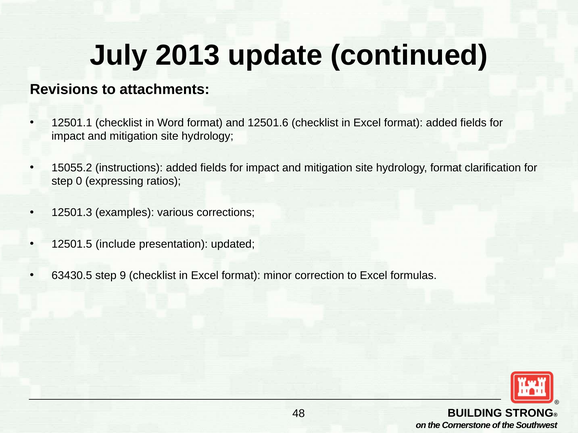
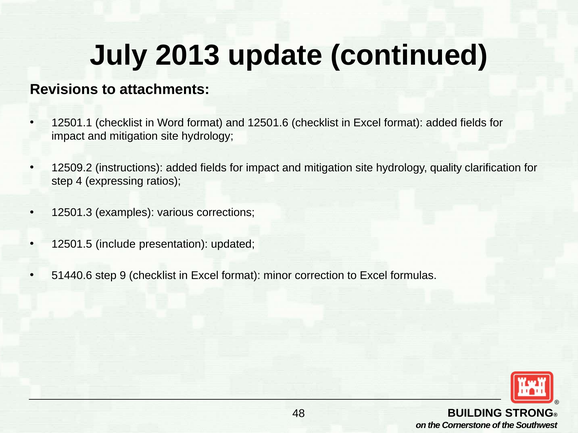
15055.2: 15055.2 -> 12509.2
hydrology format: format -> quality
0: 0 -> 4
63430.5: 63430.5 -> 51440.6
